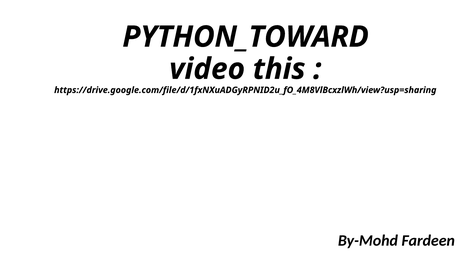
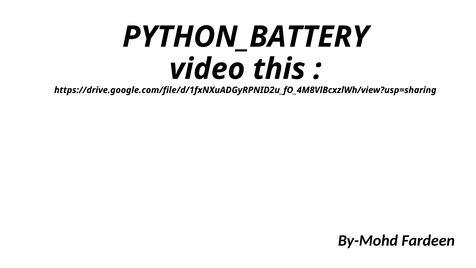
PYTHON_TOWARD: PYTHON_TOWARD -> PYTHON_BATTERY
